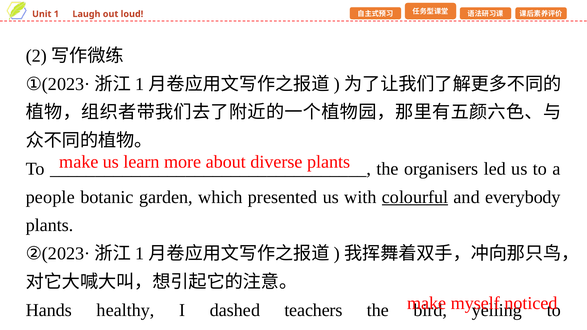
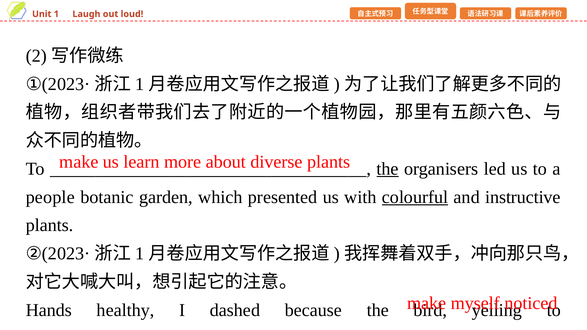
the at (388, 169) underline: none -> present
everybody: everybody -> instructive
teachers: teachers -> because
